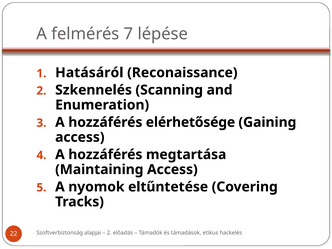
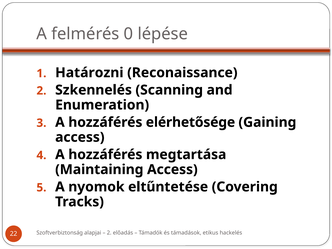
7: 7 -> 0
Hatásáról: Hatásáról -> Határozni
